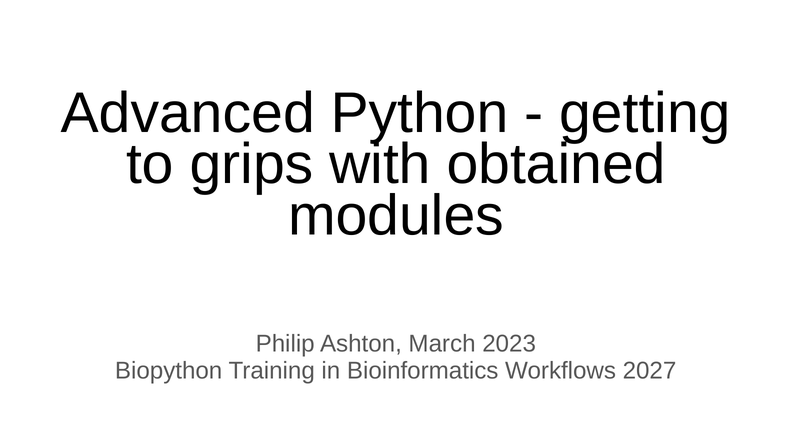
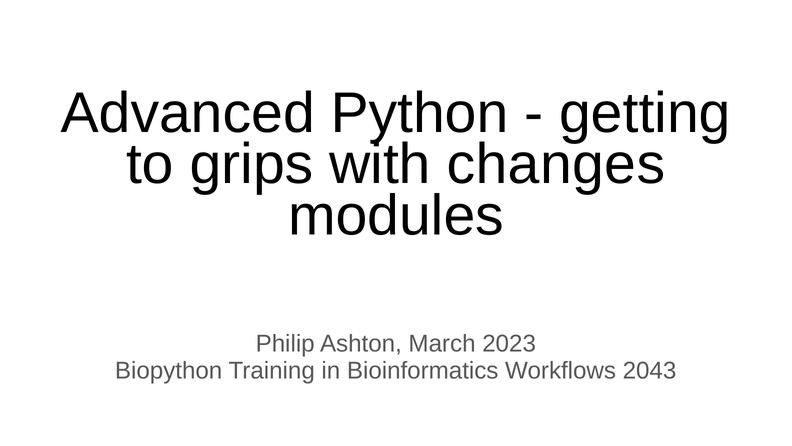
obtained: obtained -> changes
2027: 2027 -> 2043
